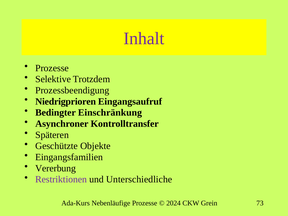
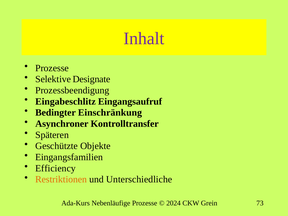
Trotzdem: Trotzdem -> Designate
Niedrigprioren: Niedrigprioren -> Eingabeschlitz
Vererbung: Vererbung -> Efficiency
Restriktionen colour: purple -> orange
